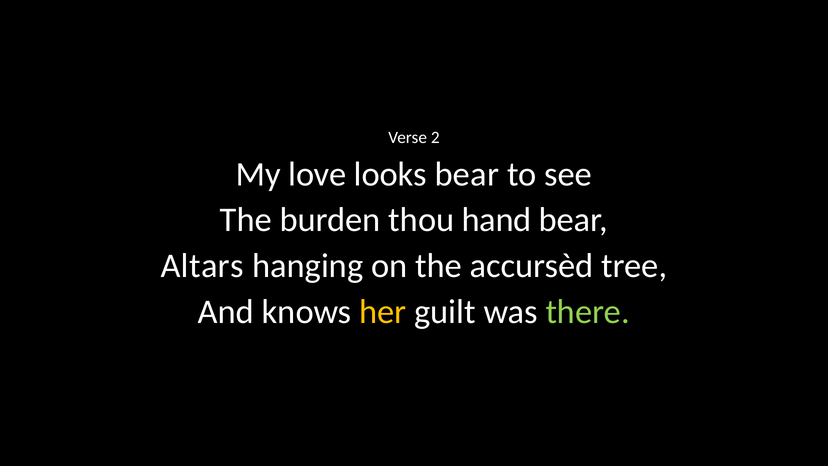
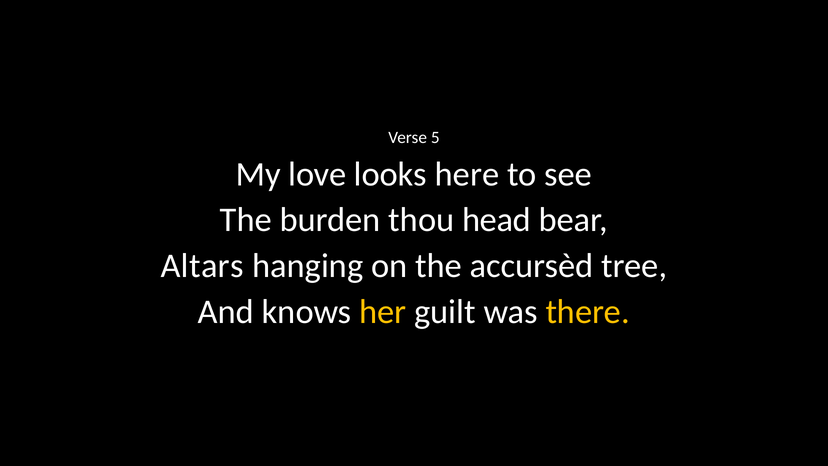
2: 2 -> 5
looks bear: bear -> here
hand: hand -> head
there colour: light green -> yellow
